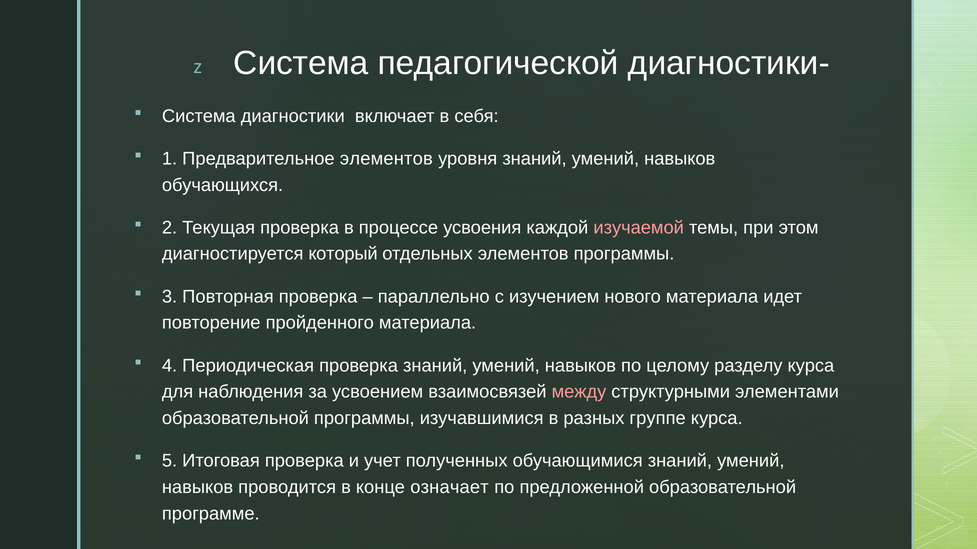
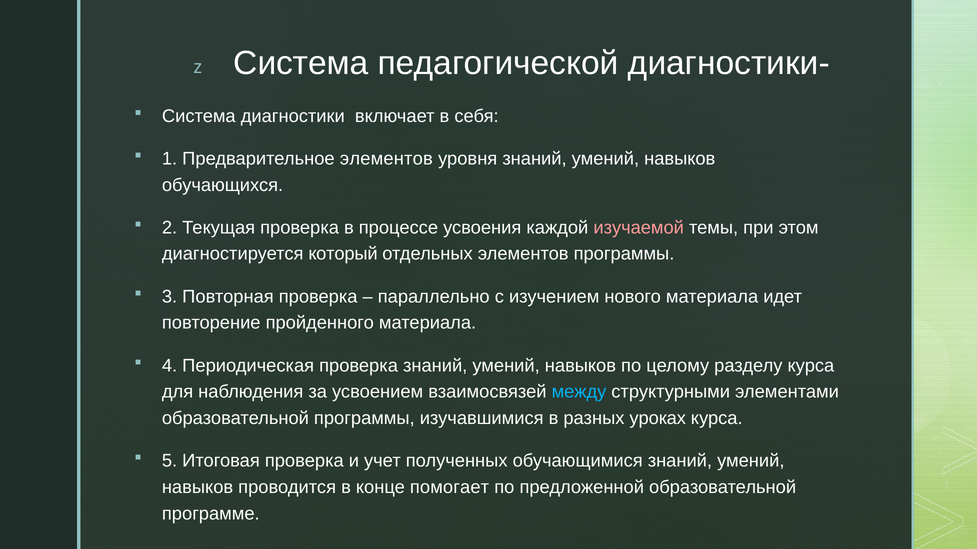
между colour: pink -> light blue
группе: группе -> уроках
означает: означает -> помогает
